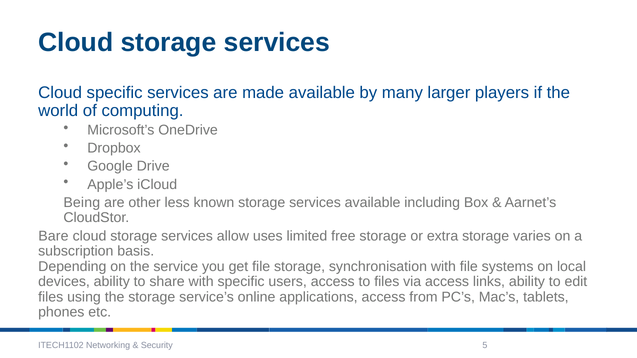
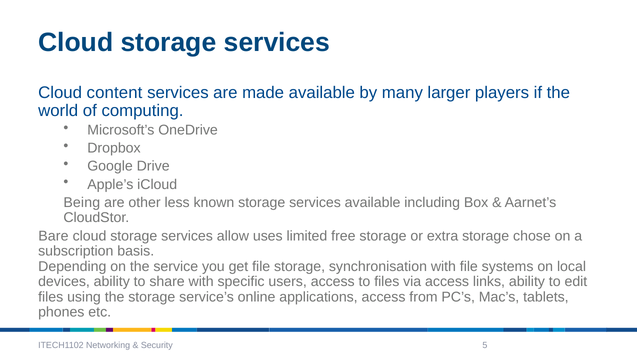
Cloud specific: specific -> content
varies: varies -> chose
